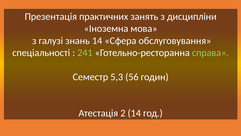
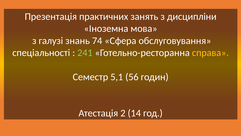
знань 14: 14 -> 74
справа colour: light green -> yellow
5,3: 5,3 -> 5,1
